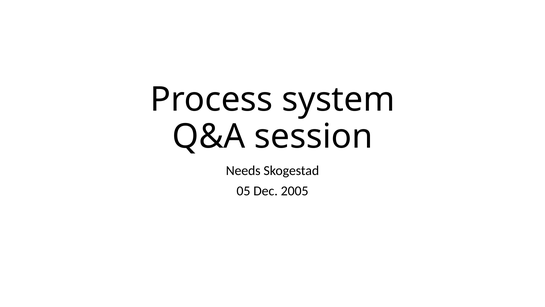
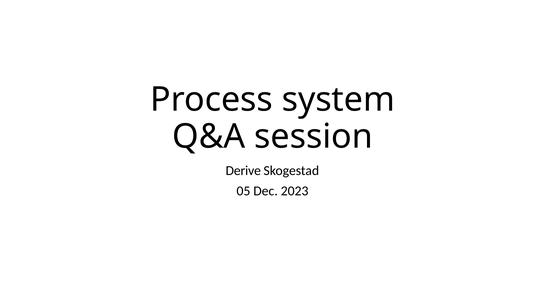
Needs: Needs -> Derive
2005: 2005 -> 2023
